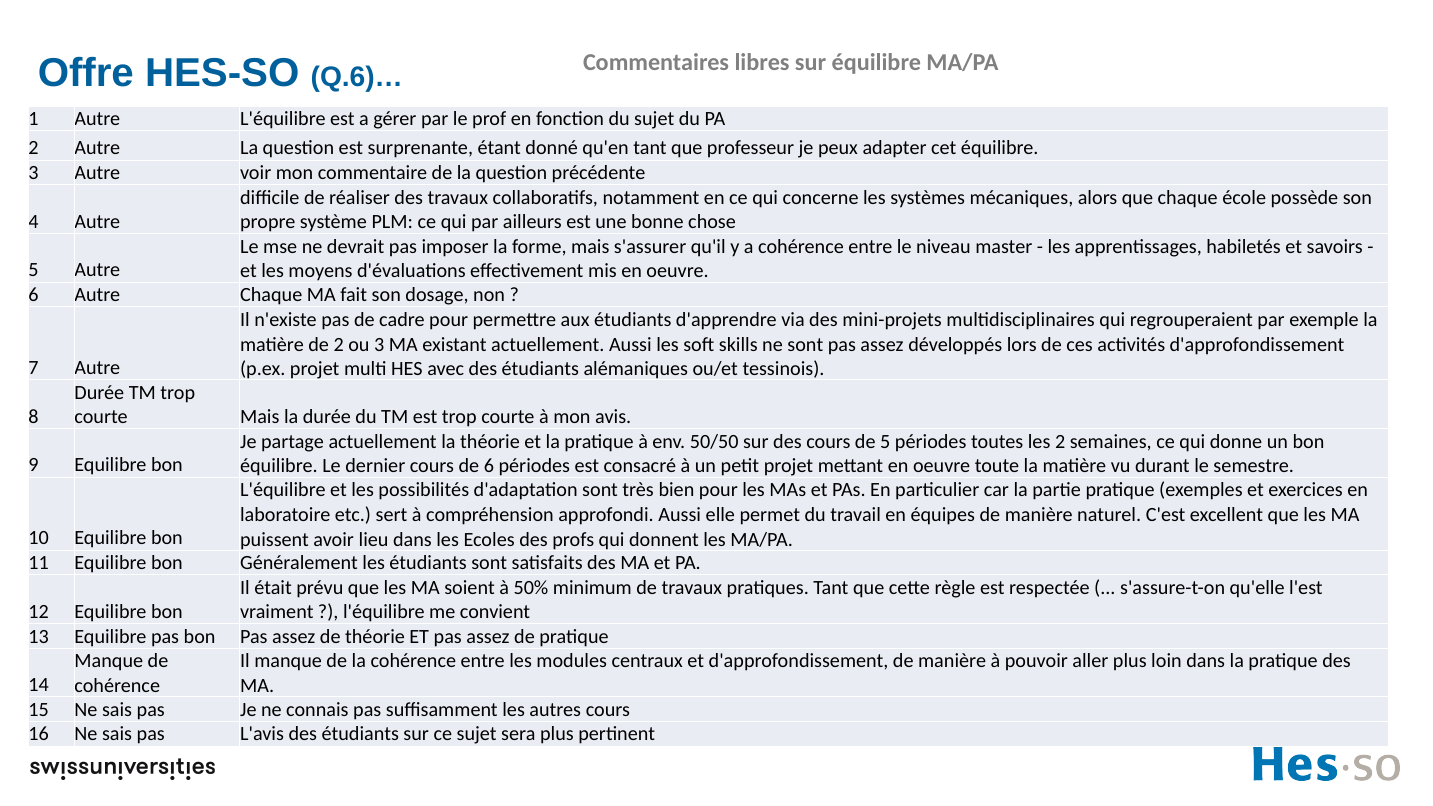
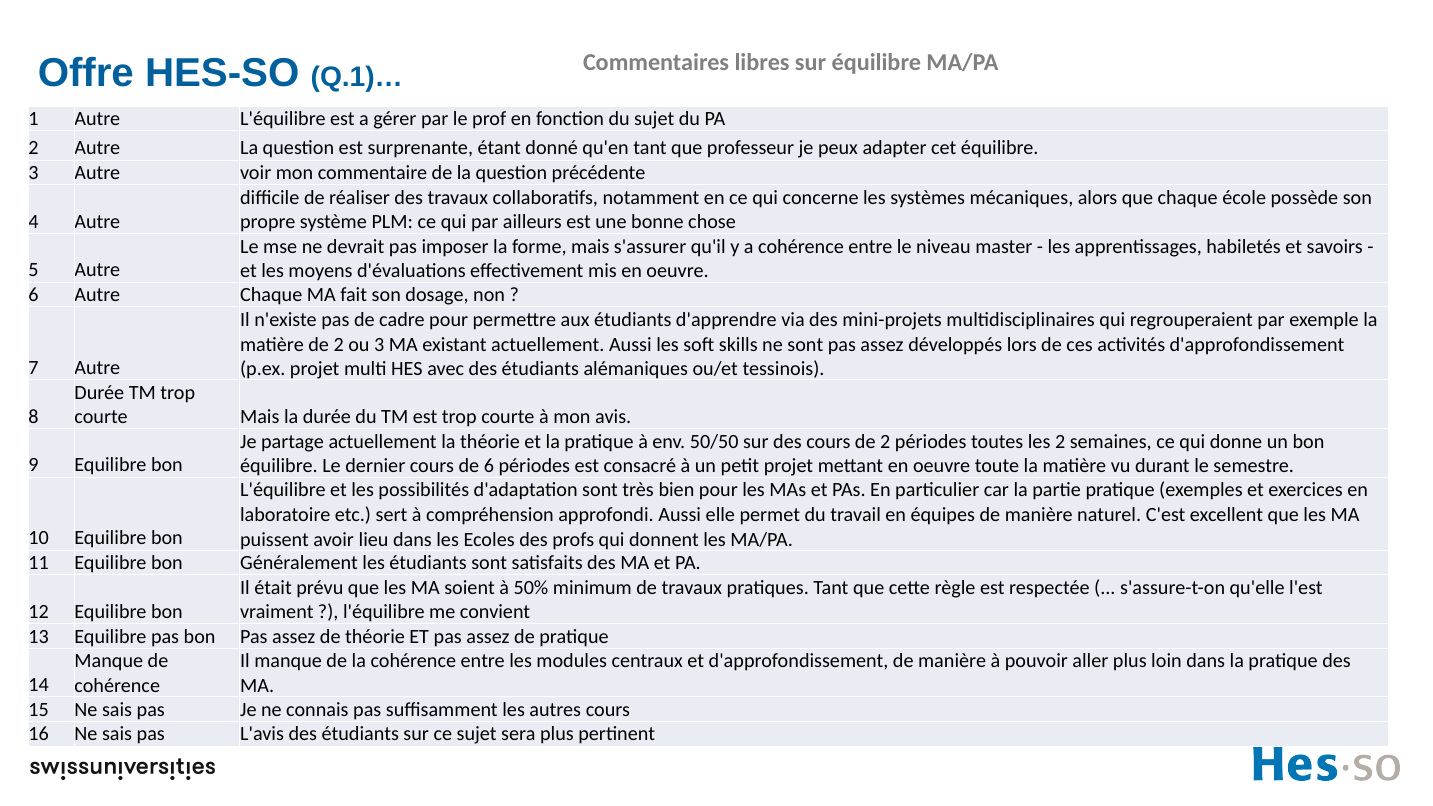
Q.6)…: Q.6)… -> Q.1)…
cours de 5: 5 -> 2
